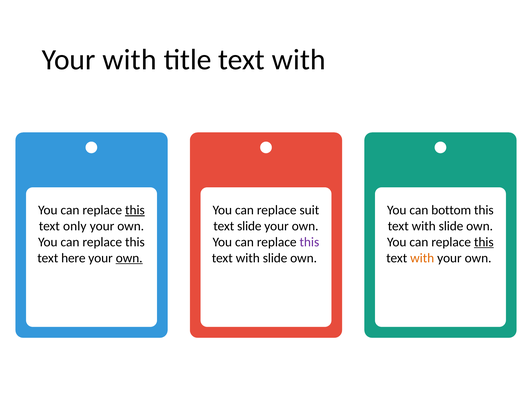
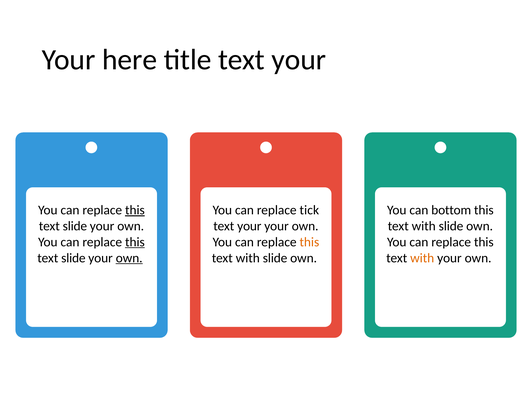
Your with: with -> here
title text with: with -> your
suit: suit -> tick
only at (75, 226): only -> slide
slide at (249, 226): slide -> your
this at (135, 242) underline: none -> present
this at (309, 242) colour: purple -> orange
this at (484, 242) underline: present -> none
here at (73, 258): here -> slide
